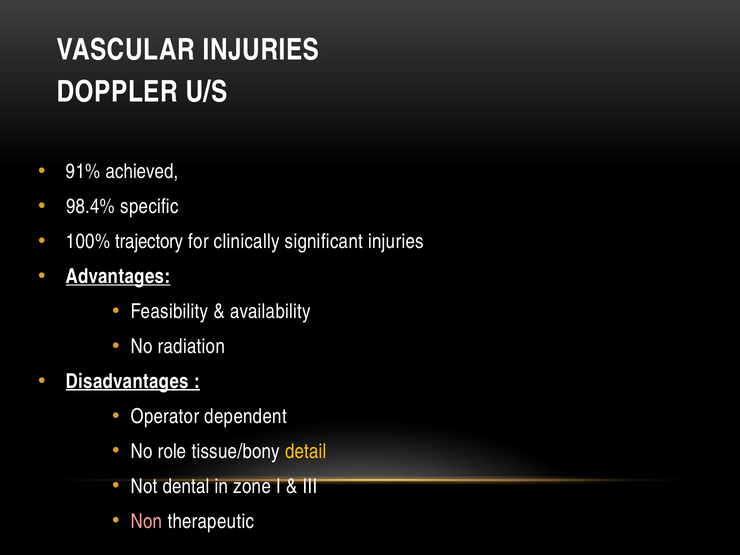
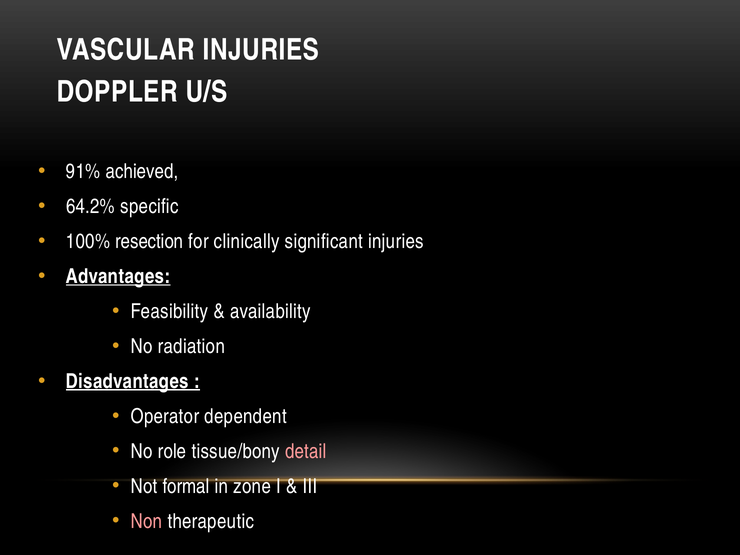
98.4%: 98.4% -> 64.2%
trajectory: trajectory -> resection
detail colour: yellow -> pink
dental: dental -> formal
